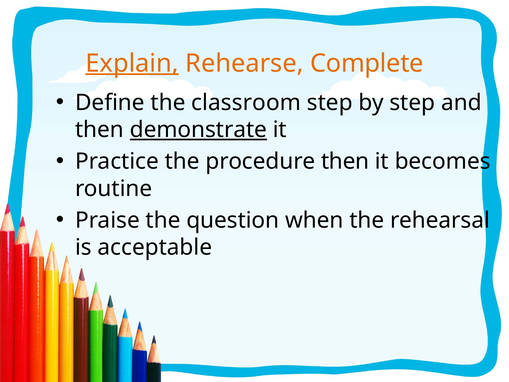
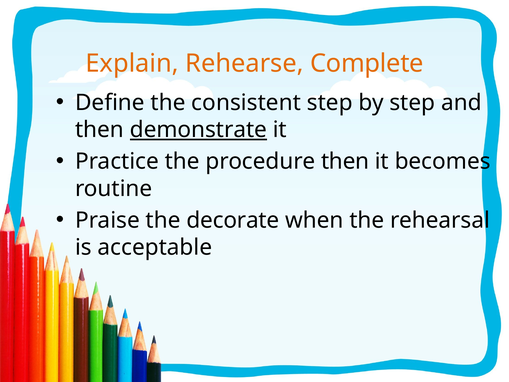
Explain underline: present -> none
classroom: classroom -> consistent
question: question -> decorate
